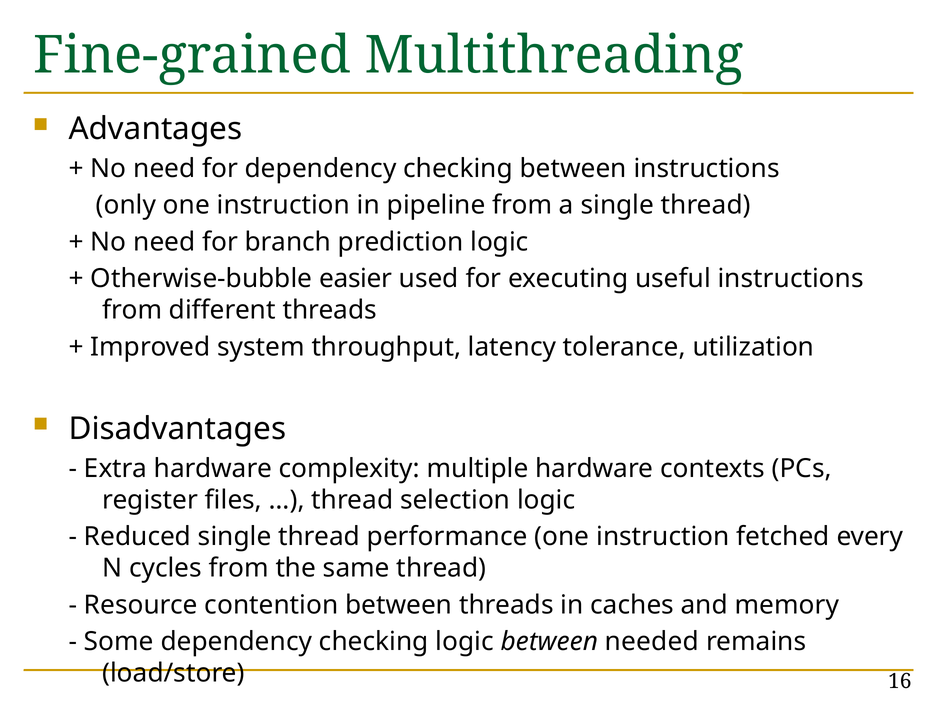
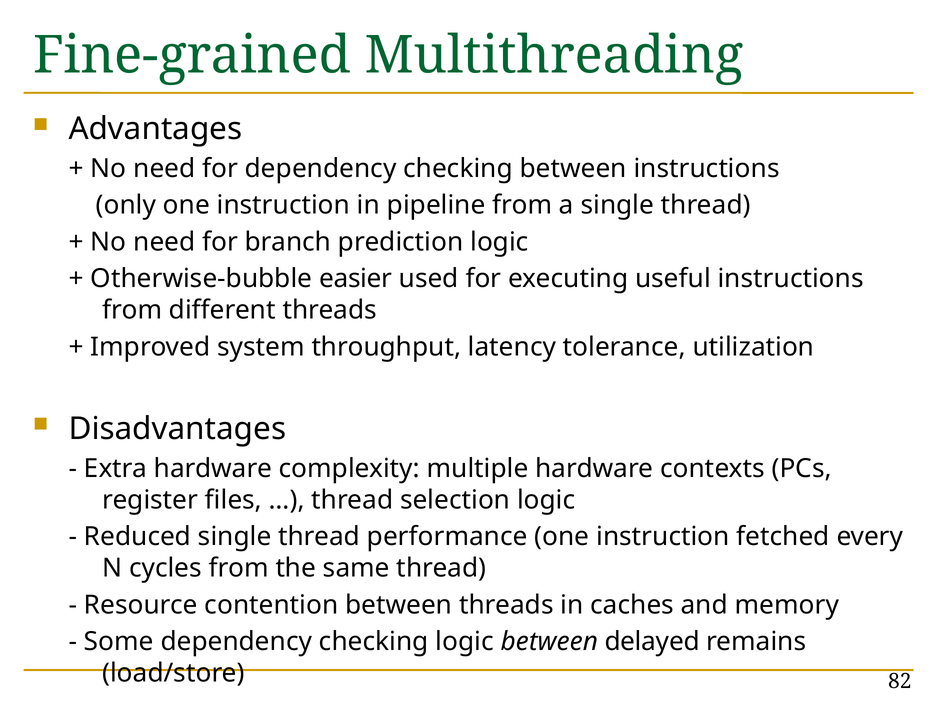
needed: needed -> delayed
16: 16 -> 82
